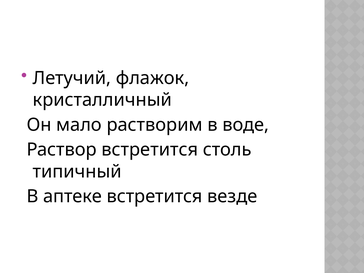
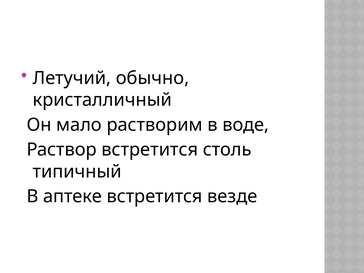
флажок: флажок -> обычно
